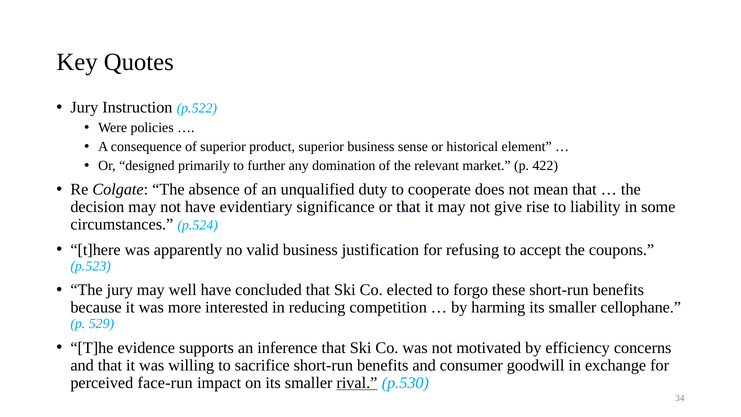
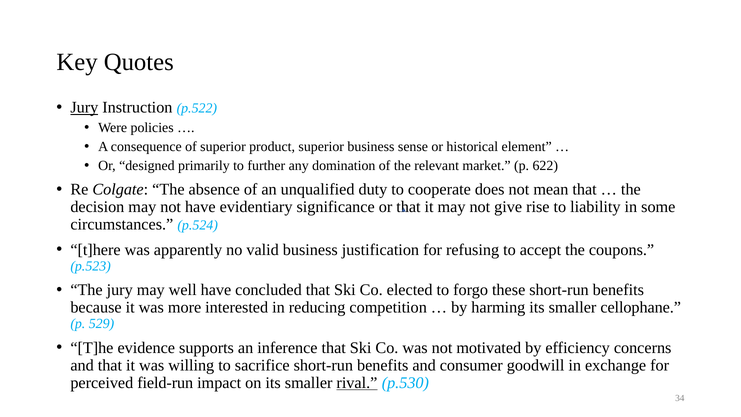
Jury at (84, 108) underline: none -> present
422: 422 -> 622
face-run: face-run -> field-run
